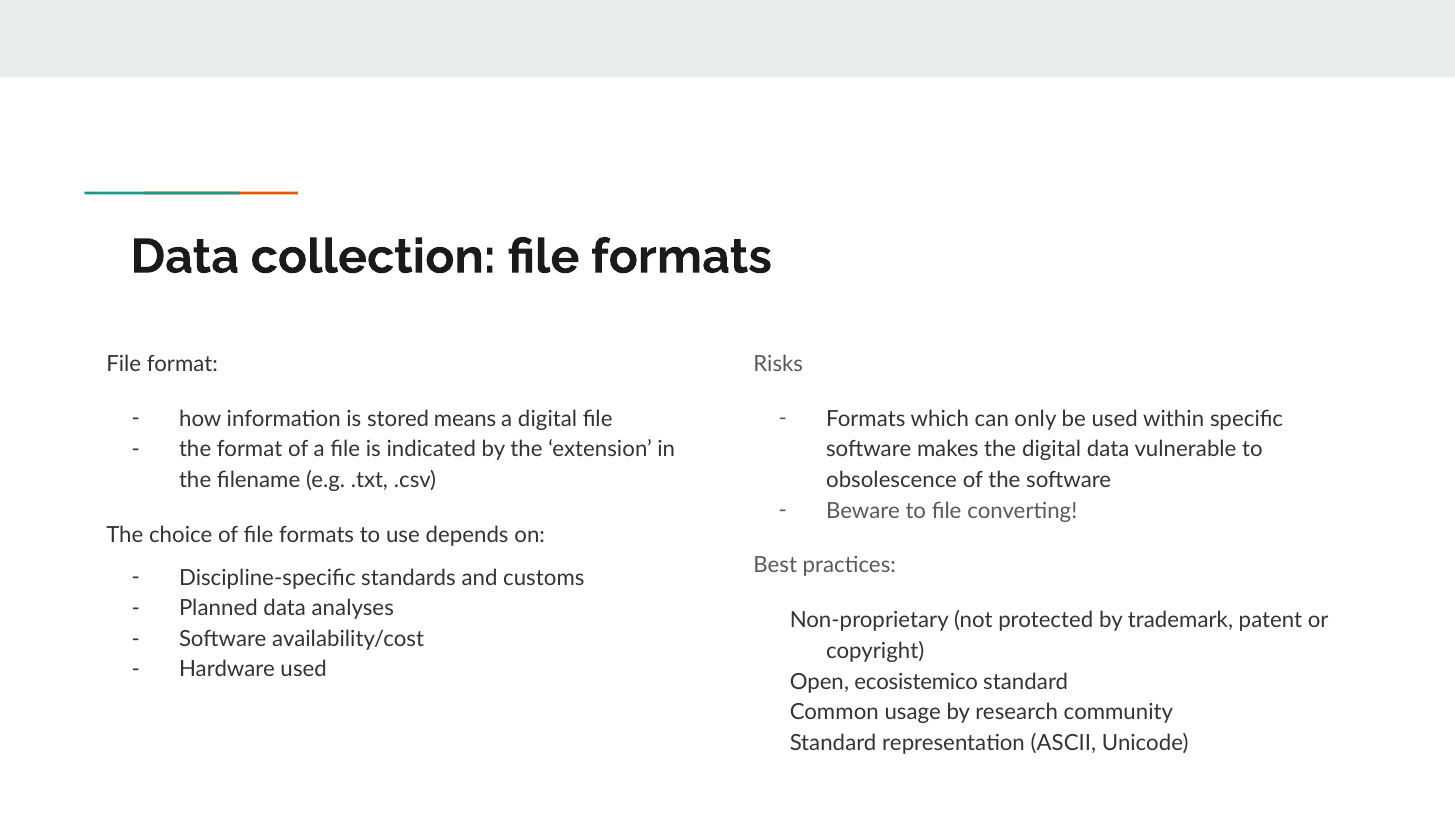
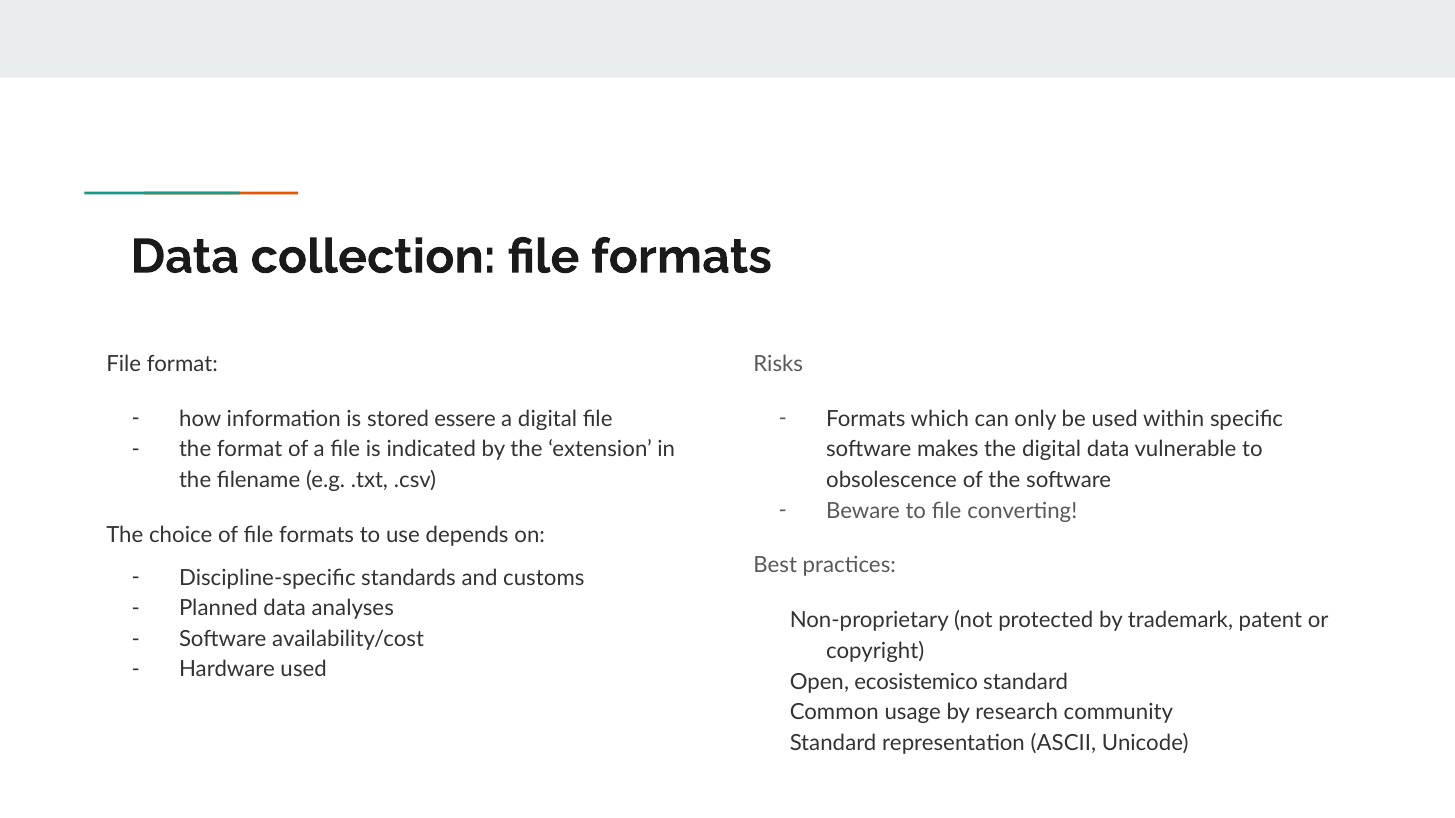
means: means -> essere
